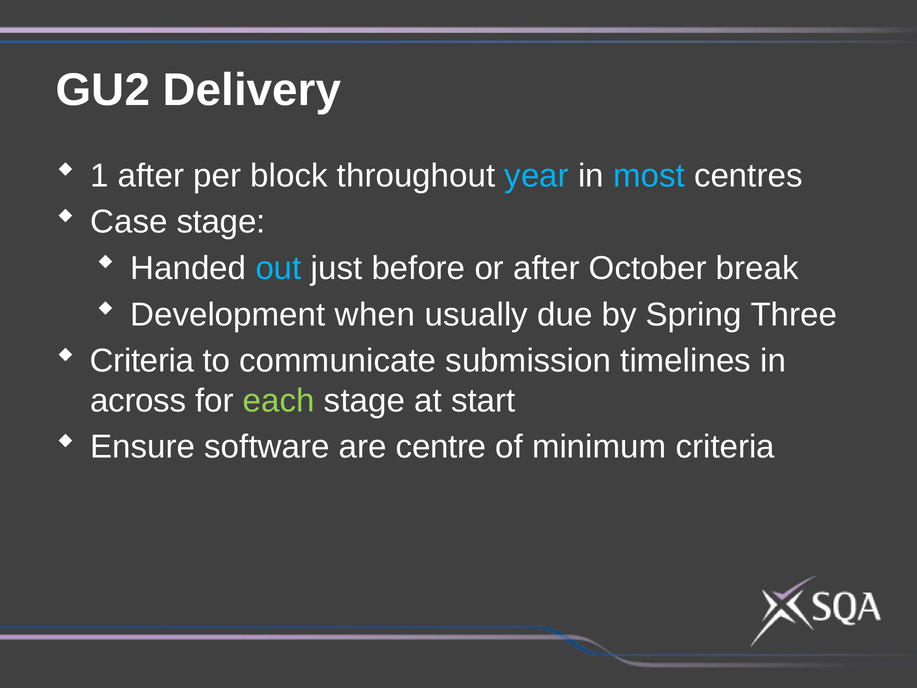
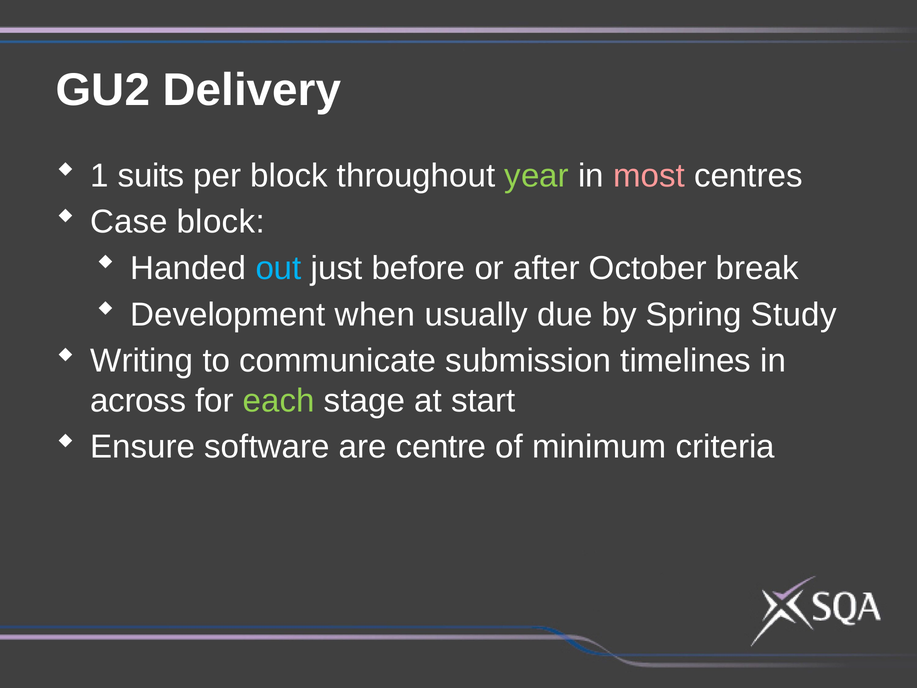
1 after: after -> suits
year colour: light blue -> light green
most colour: light blue -> pink
Case stage: stage -> block
Three: Three -> Study
Criteria at (142, 361): Criteria -> Writing
